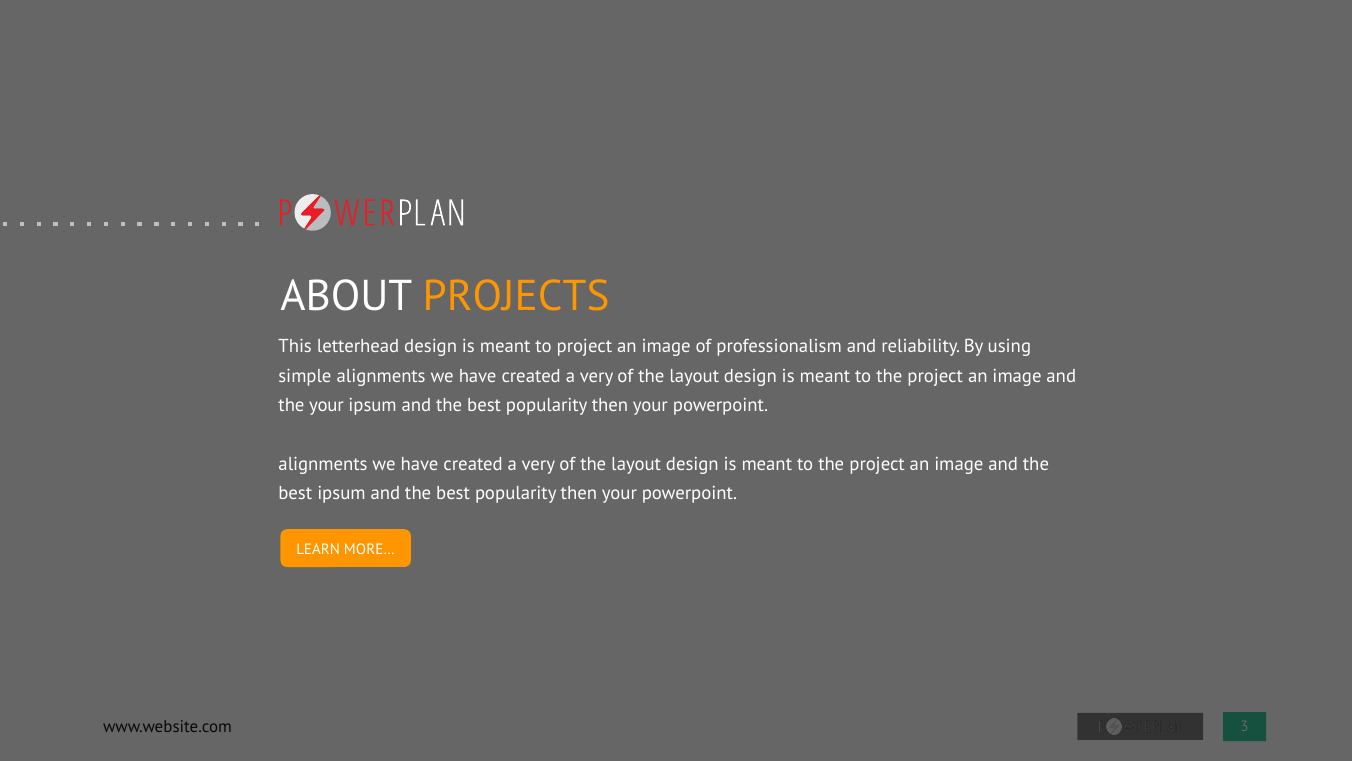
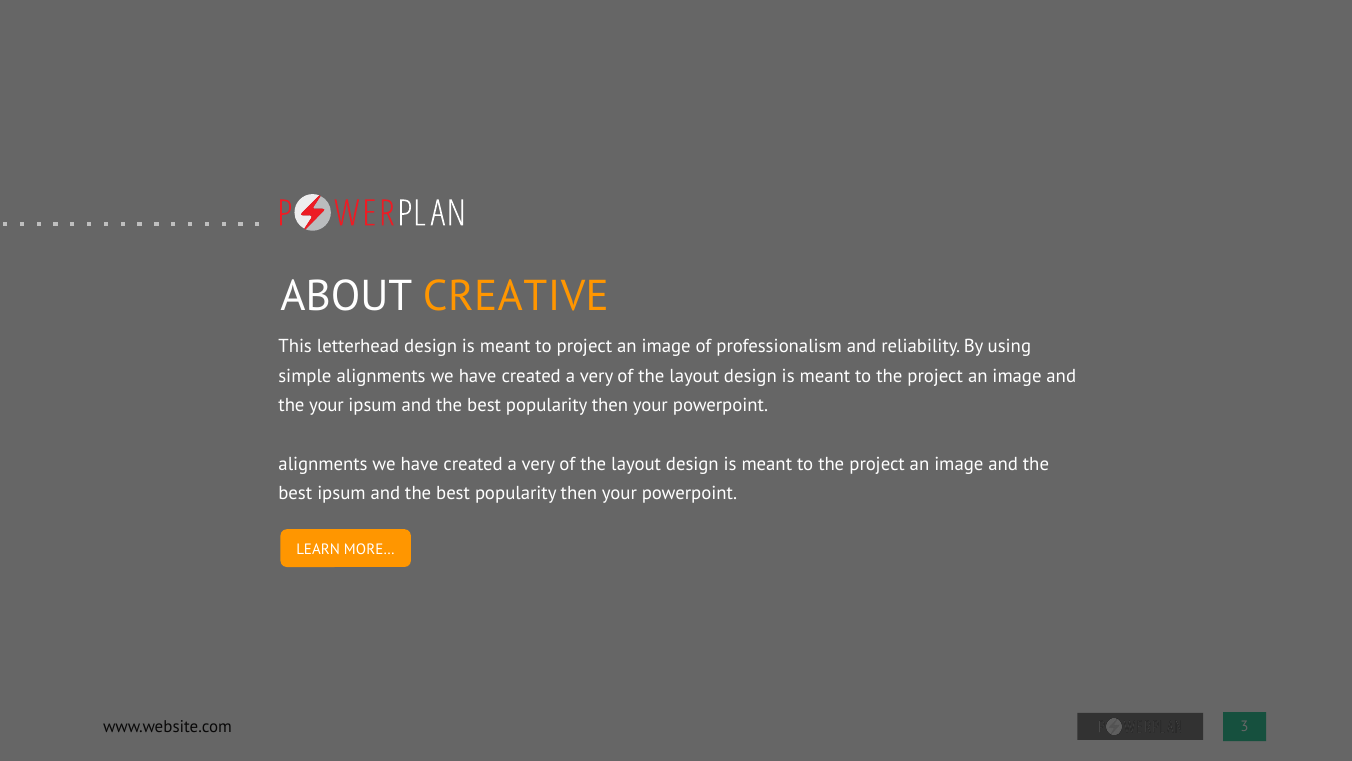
PROJECTS: PROJECTS -> CREATIVE
